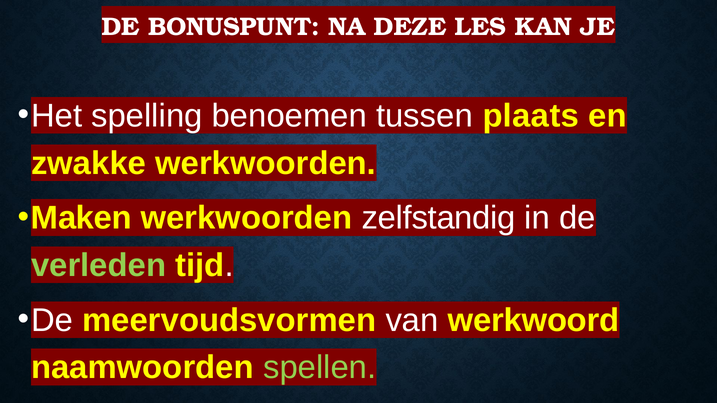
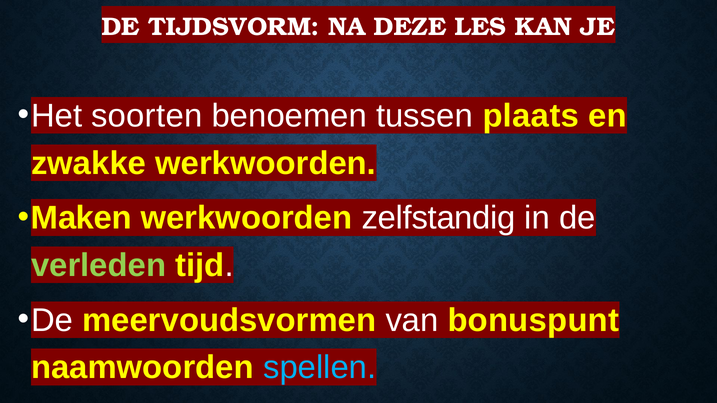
BONUSPUNT: BONUSPUNT -> TIJDSVORM
spelling: spelling -> soorten
werkwoord: werkwoord -> bonuspunt
spellen colour: light green -> light blue
